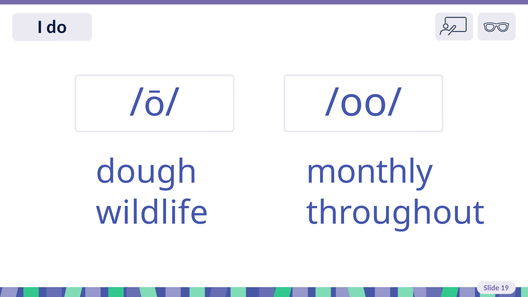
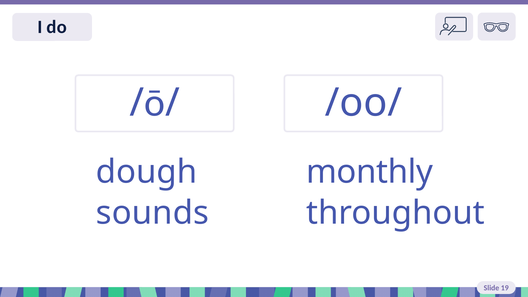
wildlife: wildlife -> sounds
